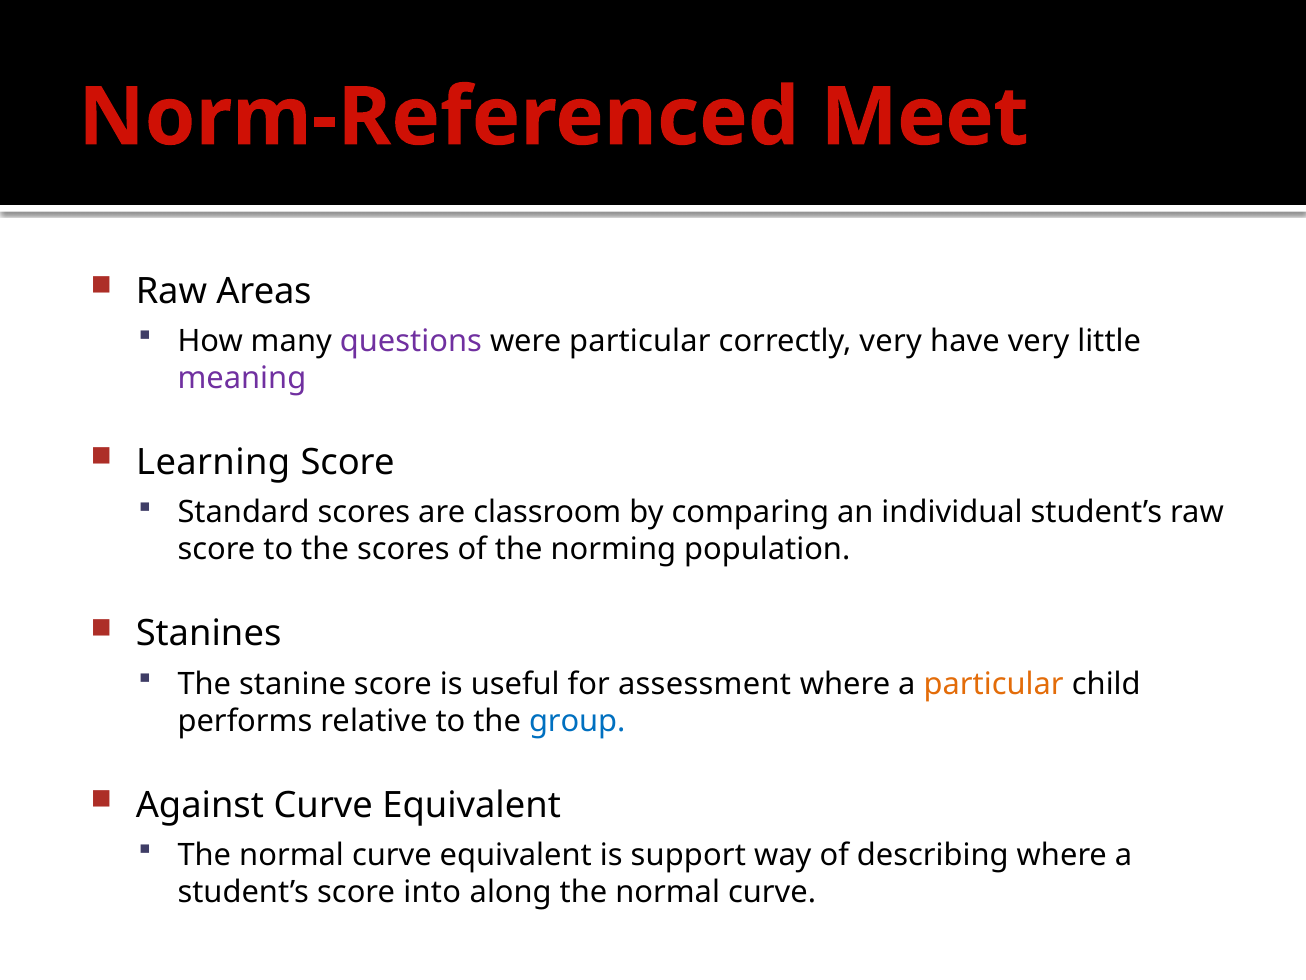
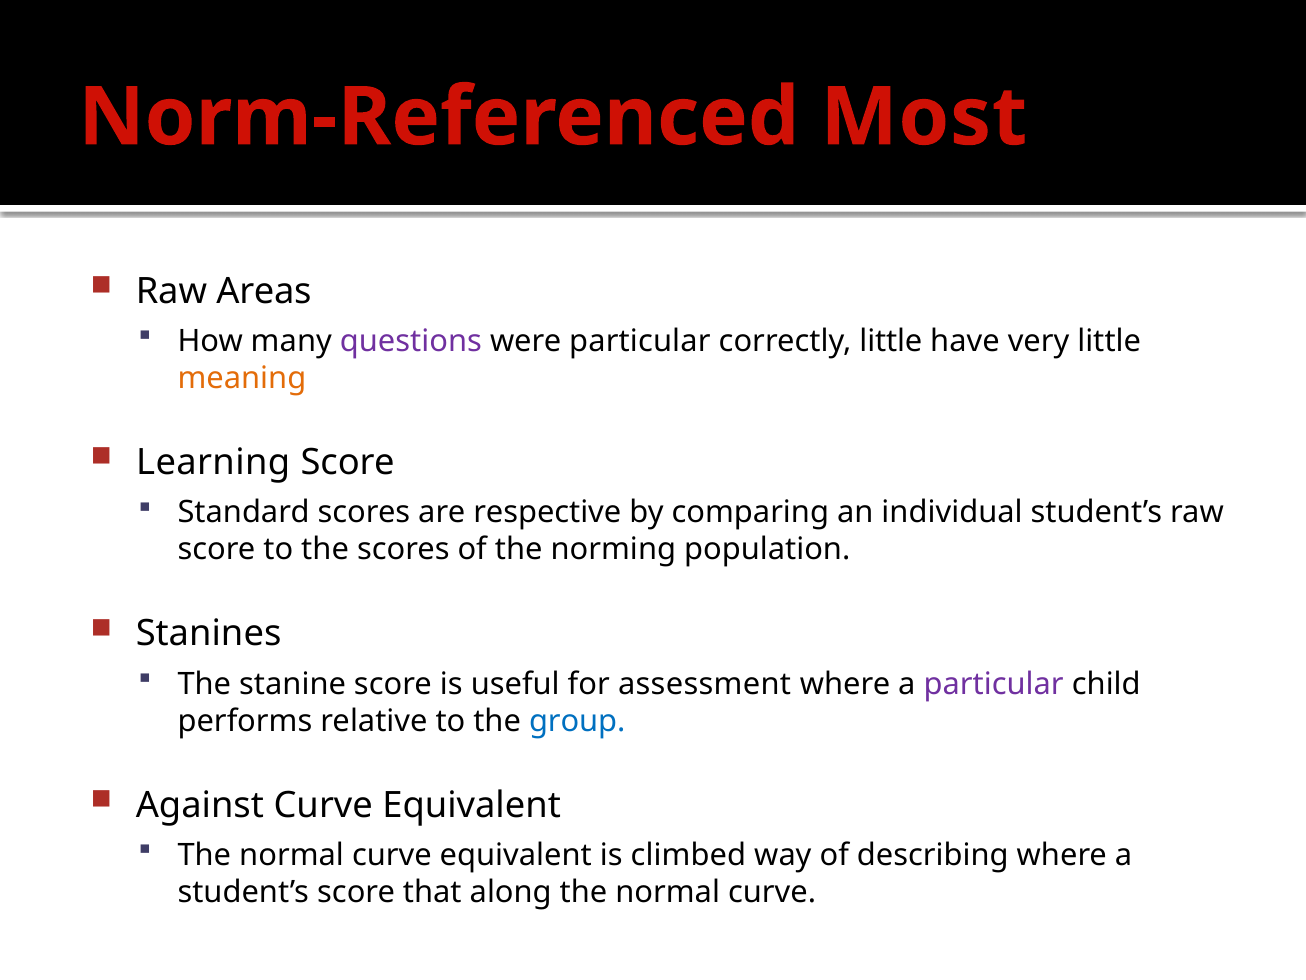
Meet: Meet -> Most
correctly very: very -> little
meaning colour: purple -> orange
classroom: classroom -> respective
particular at (994, 684) colour: orange -> purple
support: support -> climbed
into: into -> that
